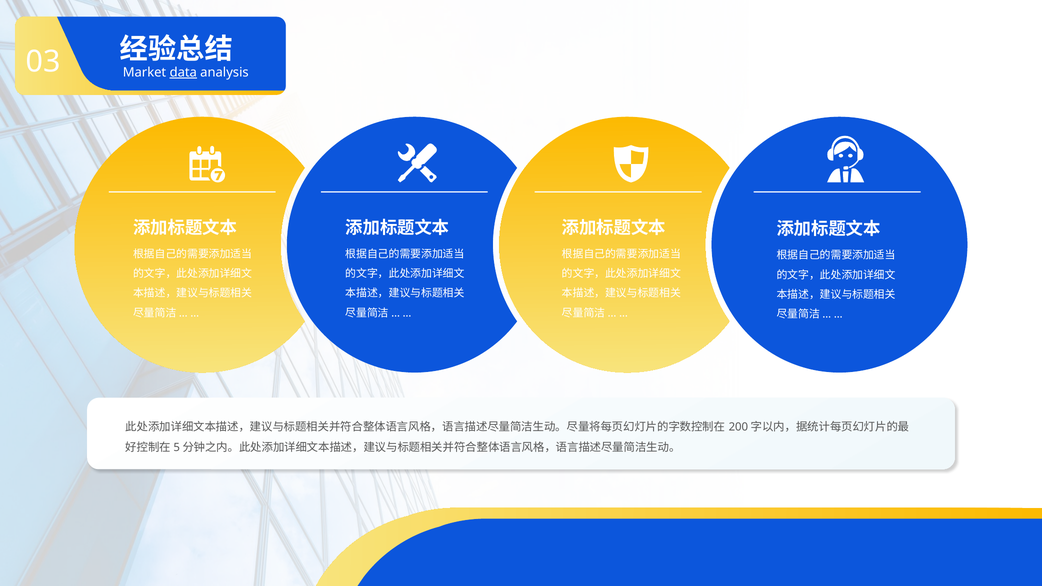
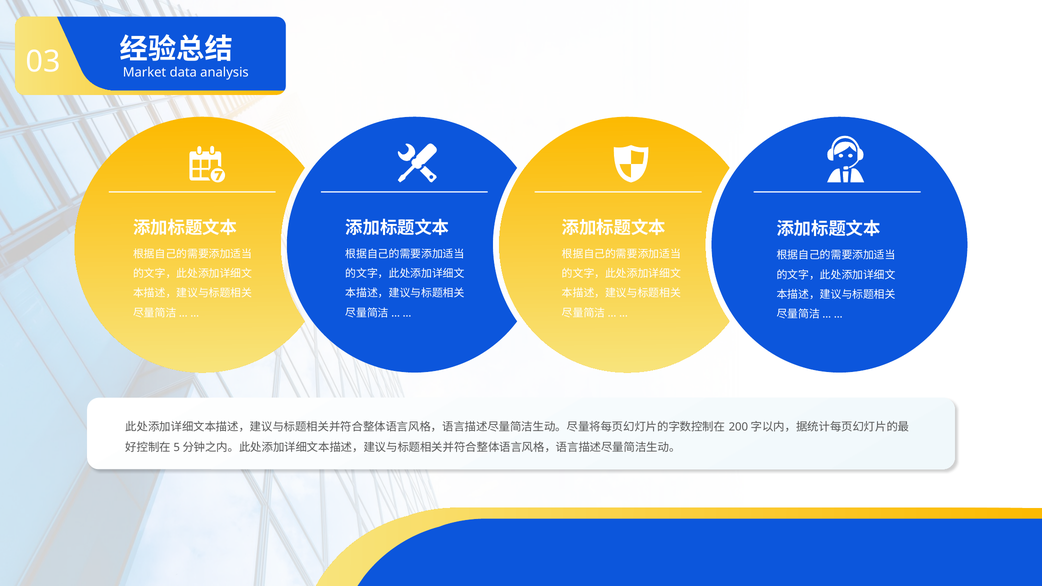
data underline: present -> none
